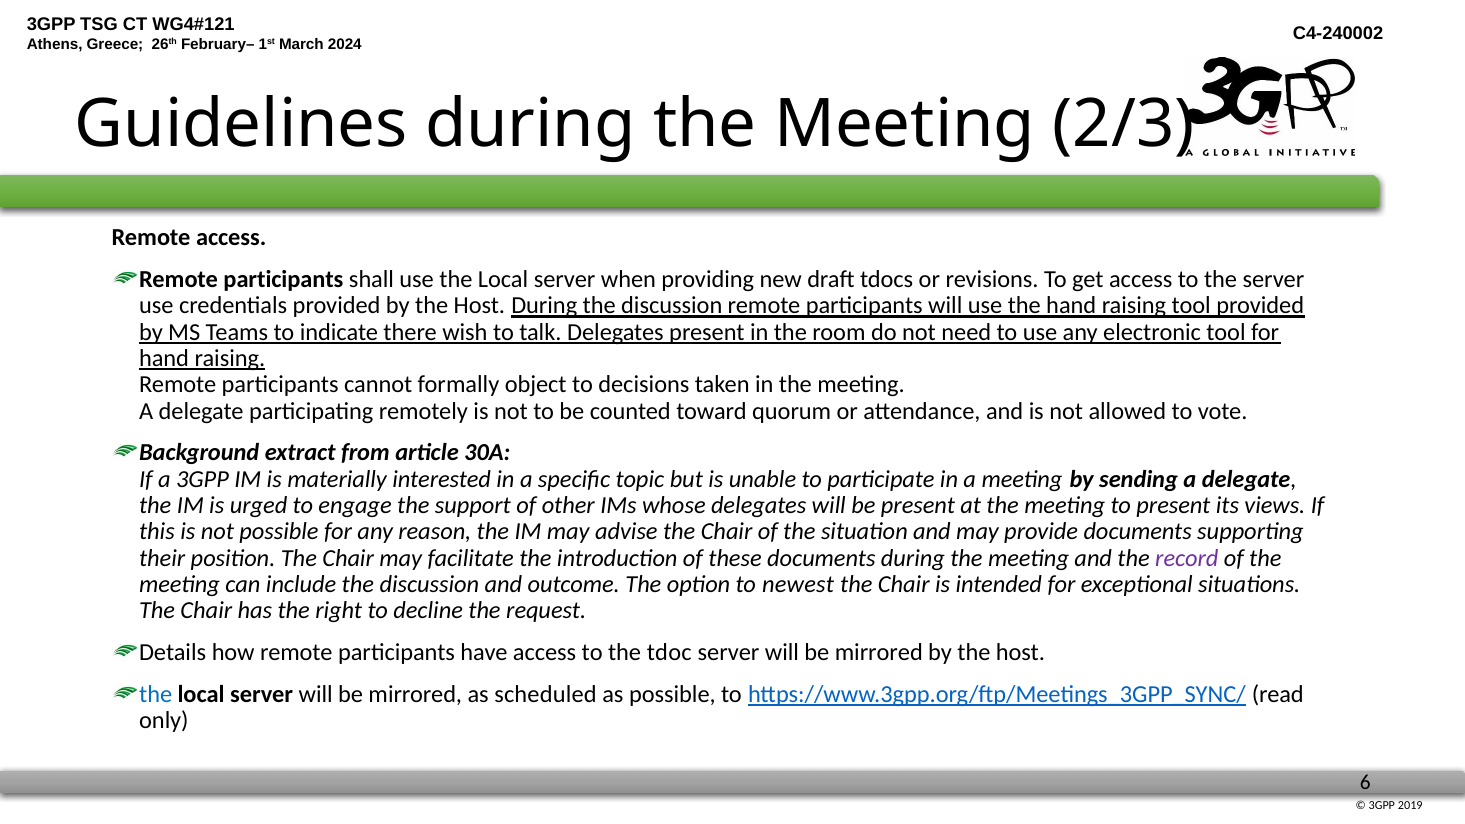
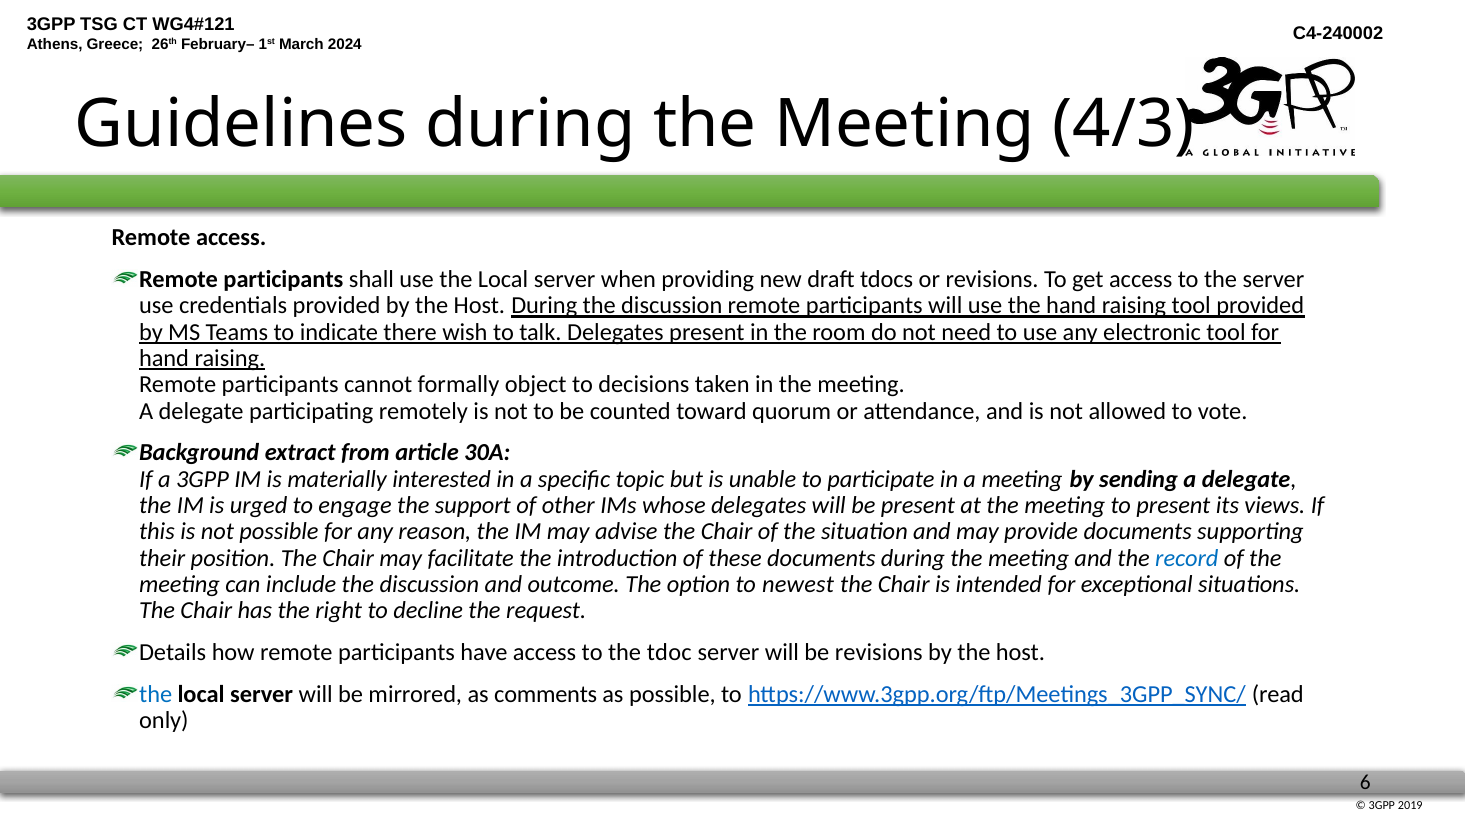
2/3: 2/3 -> 4/3
record colour: purple -> blue
mirrored at (879, 652): mirrored -> revisions
scheduled: scheduled -> comments
